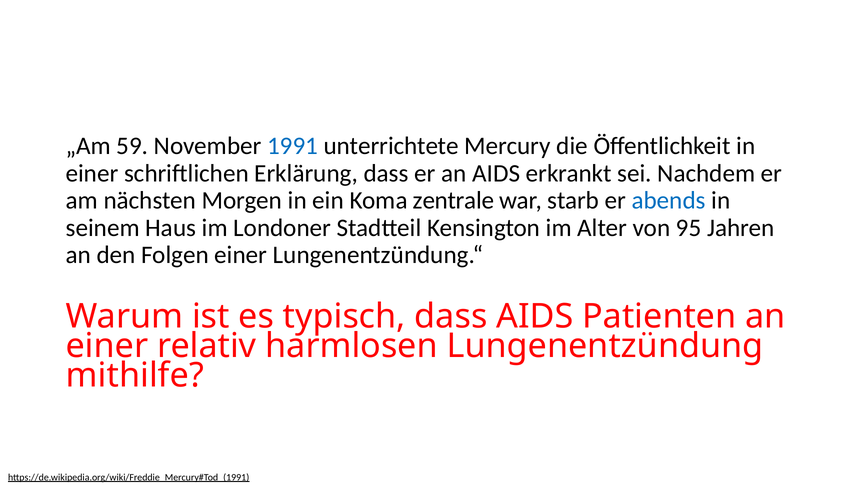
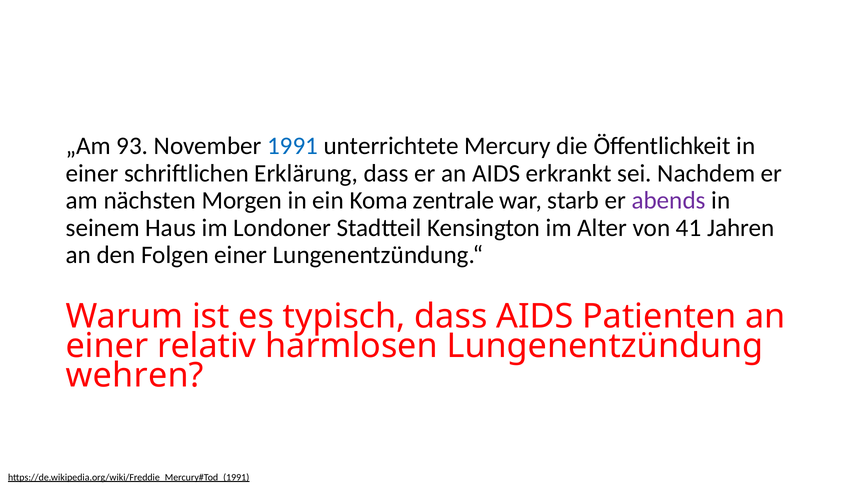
59: 59 -> 93
abends colour: blue -> purple
95: 95 -> 41
mithilfe: mithilfe -> wehren
